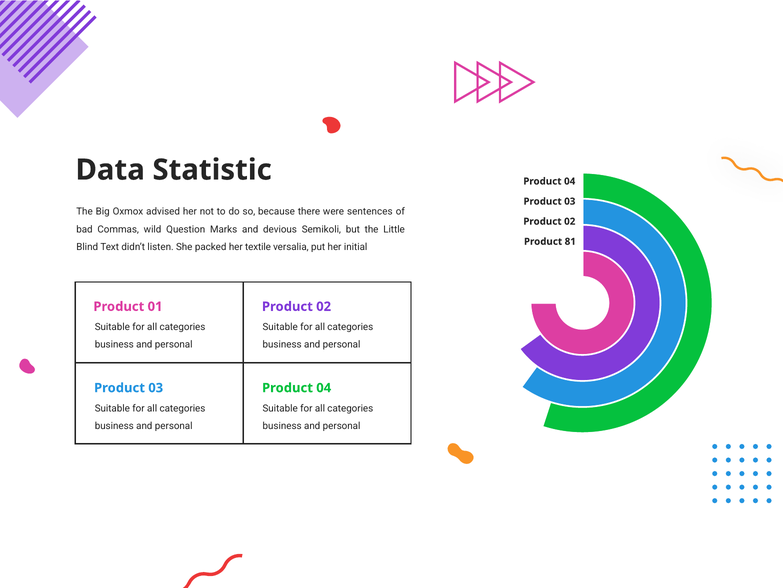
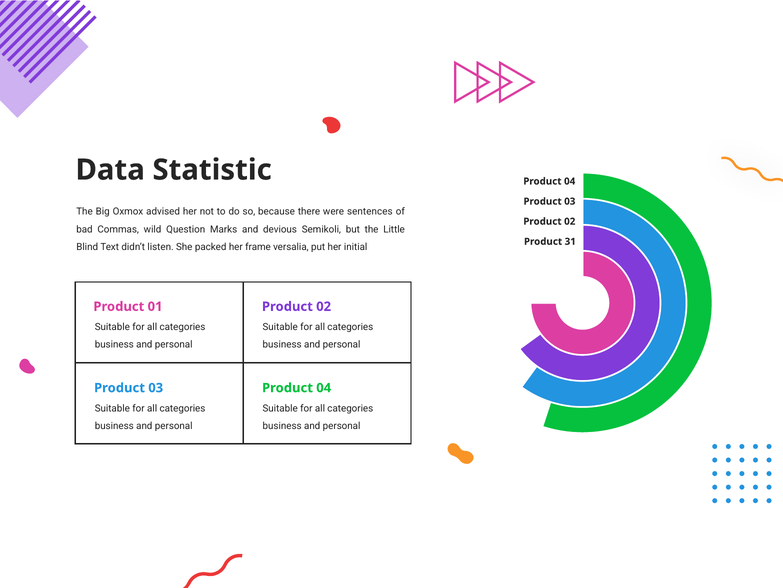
81: 81 -> 31
textile: textile -> frame
